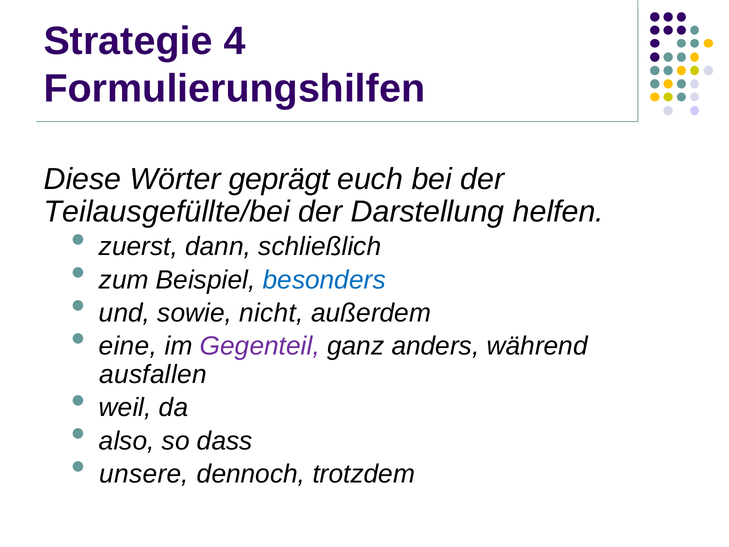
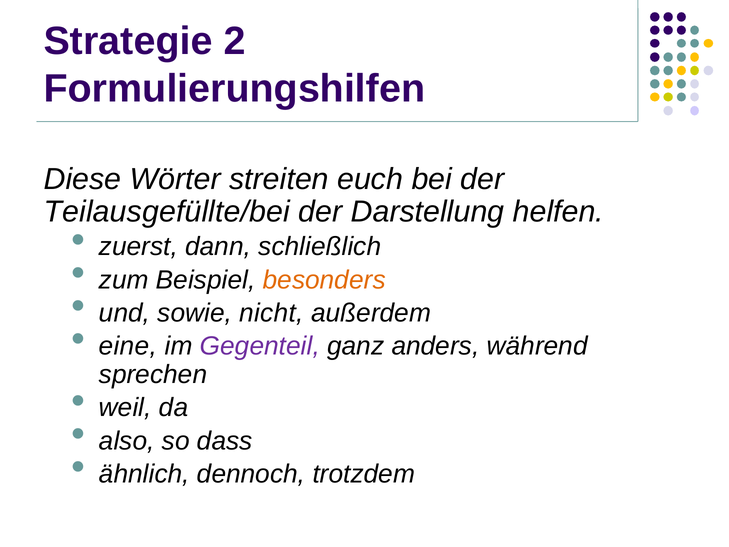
4: 4 -> 2
geprägt: geprägt -> streiten
besonders colour: blue -> orange
ausfallen: ausfallen -> sprechen
unsere: unsere -> ähnlich
